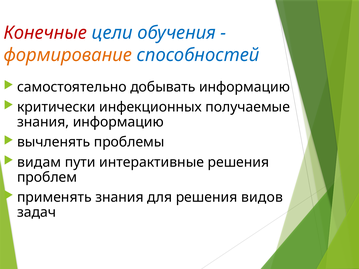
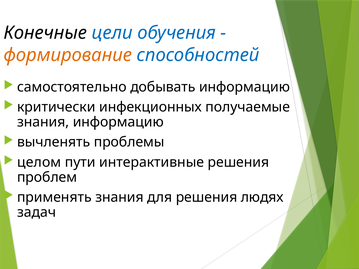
Конечные colour: red -> black
видам: видам -> целом
видов: видов -> людях
